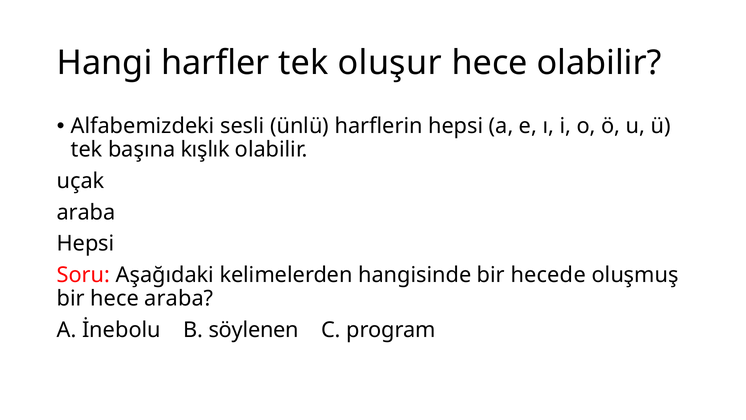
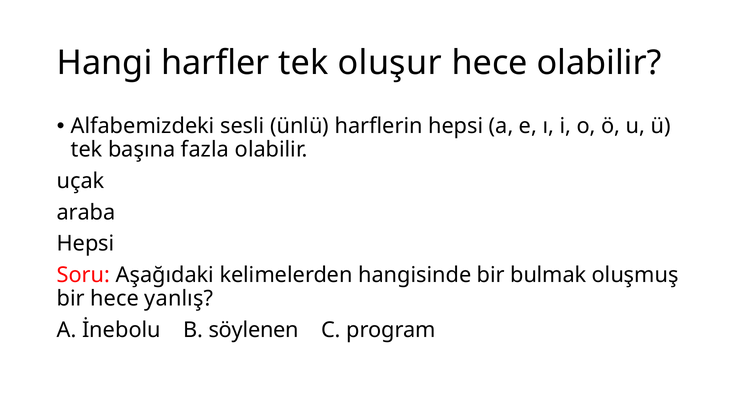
kışlık: kışlık -> fazla
hecede: hecede -> bulmak
hece araba: araba -> yanlış
